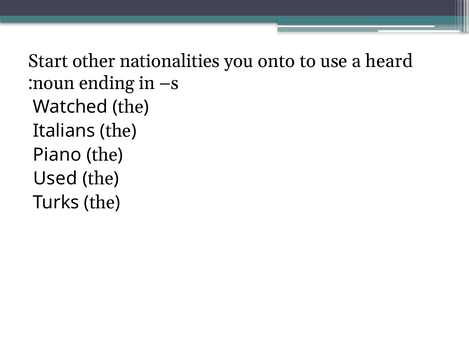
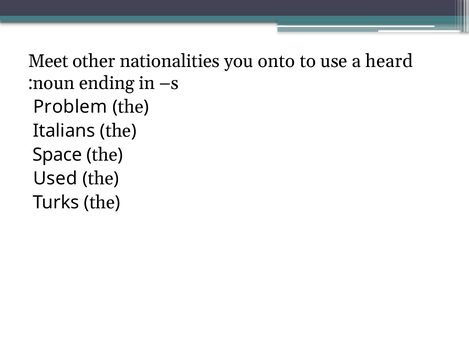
Start: Start -> Meet
Watched: Watched -> Problem
Piano: Piano -> Space
